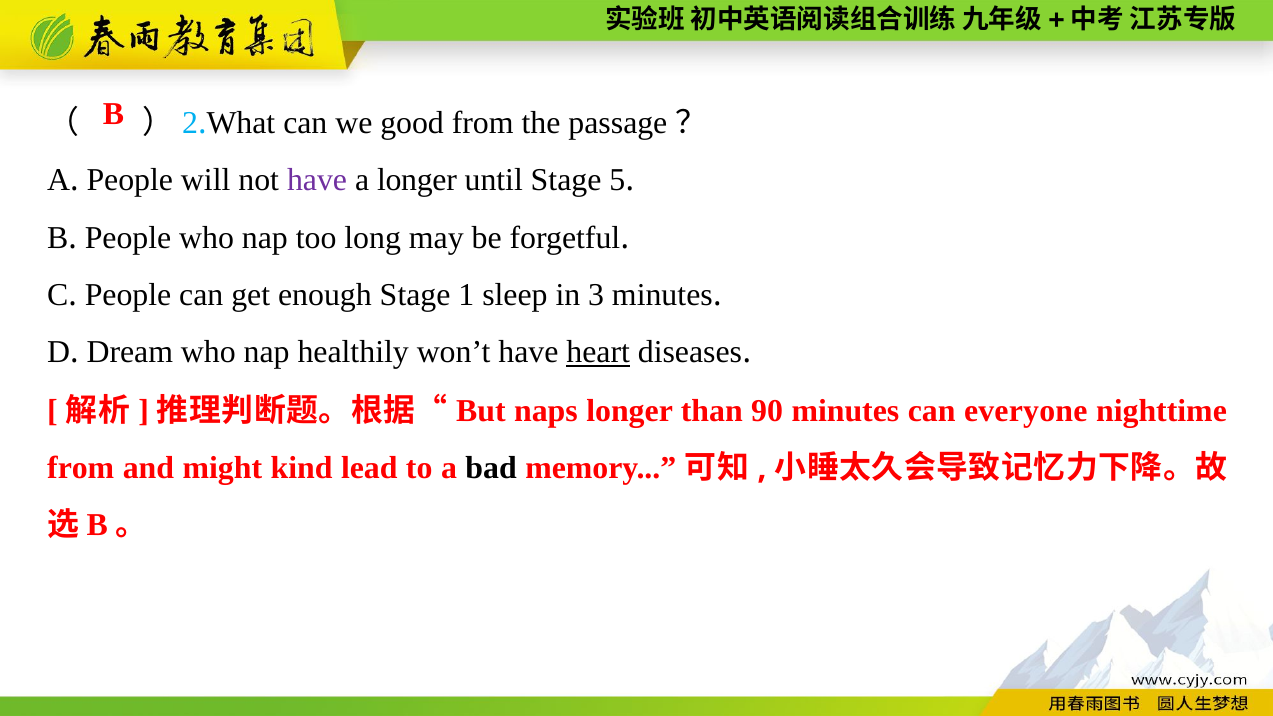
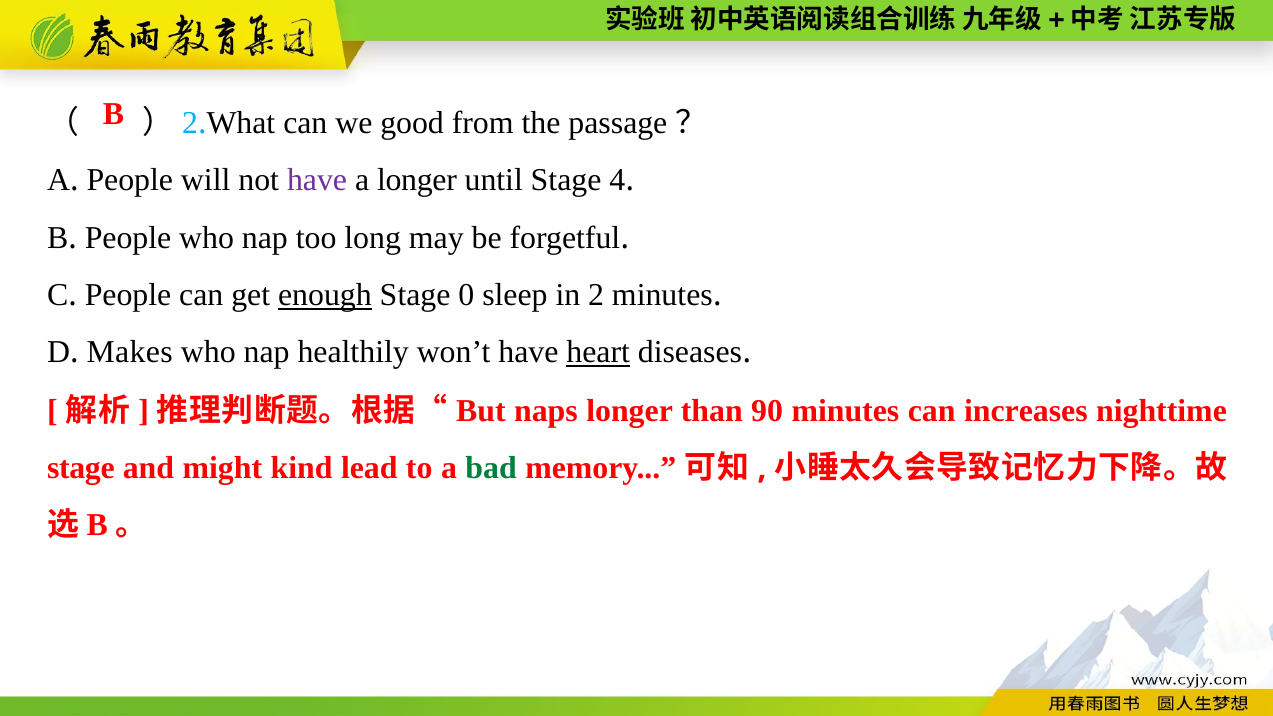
5: 5 -> 4
enough underline: none -> present
1: 1 -> 0
3: 3 -> 2
Dream: Dream -> Makes
everyone: everyone -> increases
from at (81, 468): from -> stage
bad colour: black -> green
